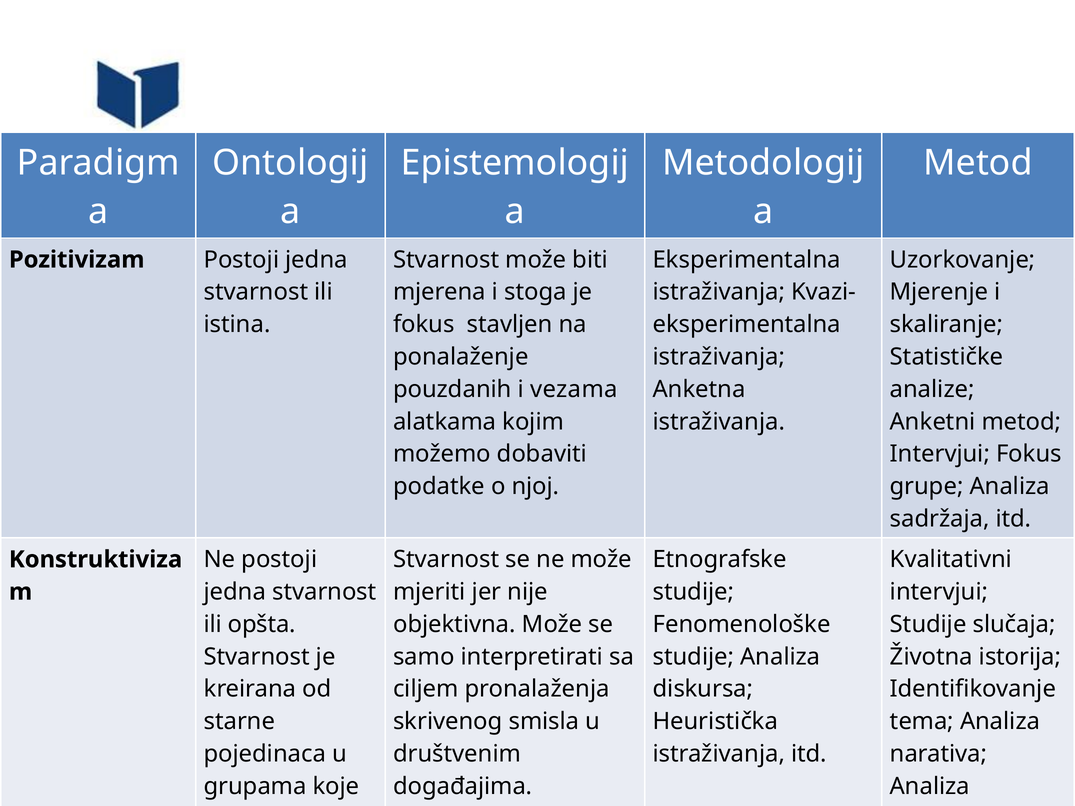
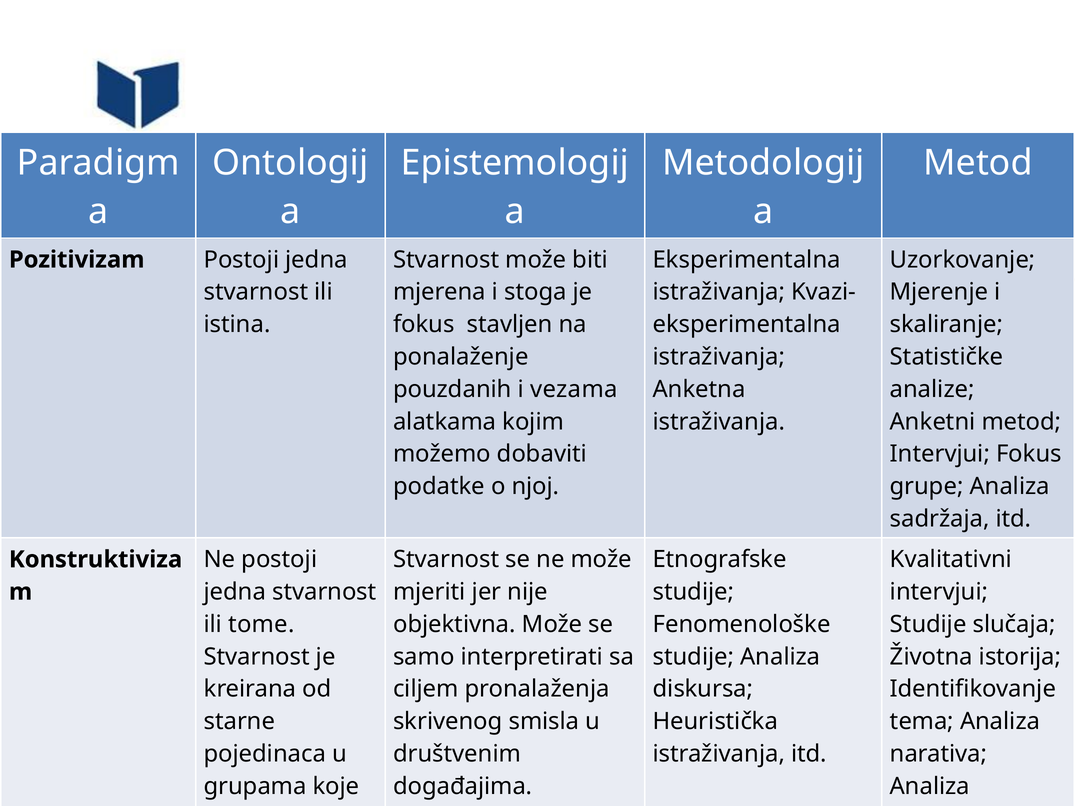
opšta: opšta -> tome
